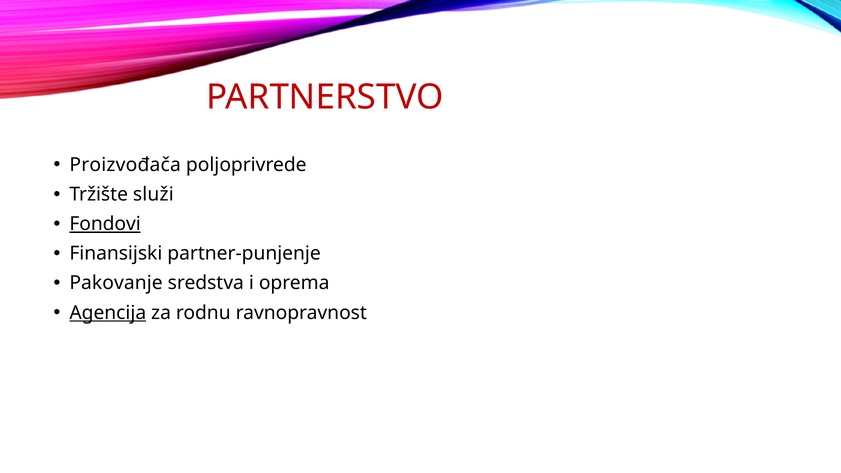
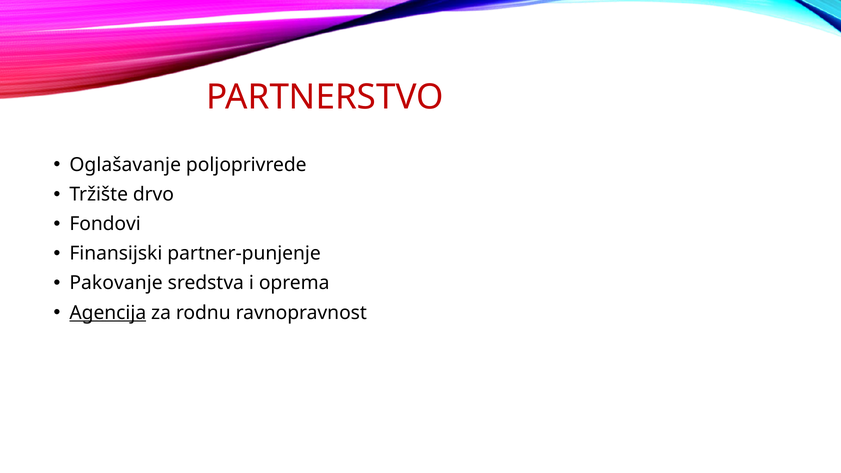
Proizvođača: Proizvođača -> Oglašavanje
služi: služi -> drvo
Fondovi underline: present -> none
